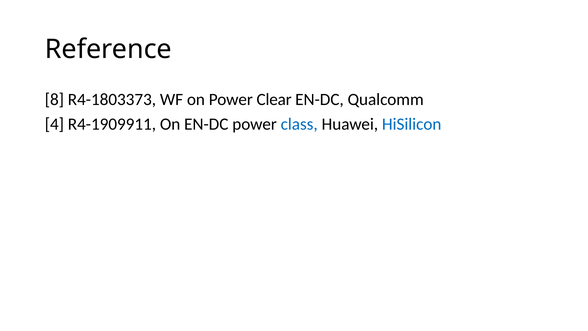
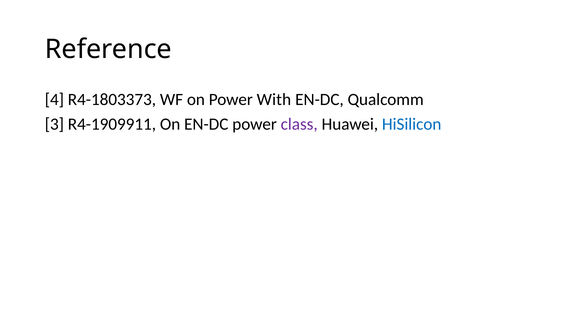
8: 8 -> 4
Clear: Clear -> With
4: 4 -> 3
class colour: blue -> purple
